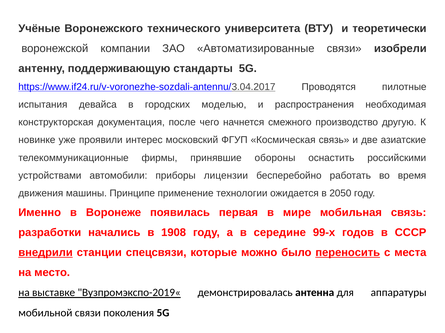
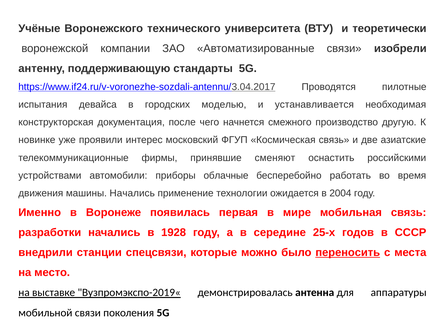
распространения: распространения -> устанавливается
обороны: обороны -> сменяют
лицензии: лицензии -> облачные
машины Принципе: Принципе -> Начались
2050: 2050 -> 2004
1908: 1908 -> 1928
99-х: 99-х -> 25-х
внедрили underline: present -> none
